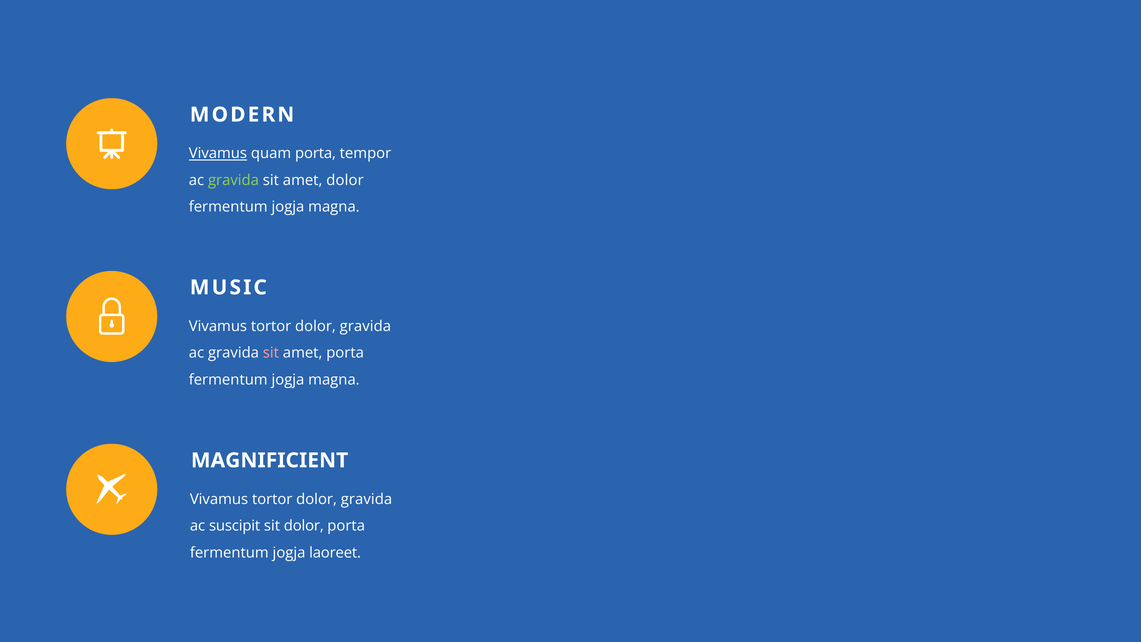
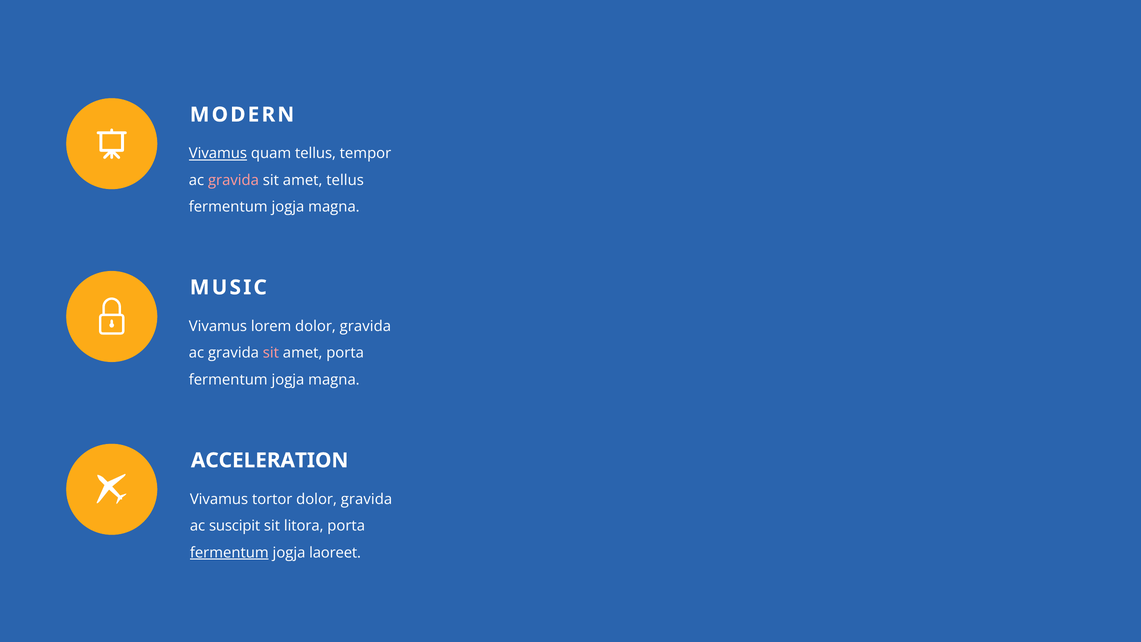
quam porta: porta -> tellus
gravida at (233, 180) colour: light green -> pink
amet dolor: dolor -> tellus
tortor at (271, 326): tortor -> lorem
MAGNIFICIENT: MAGNIFICIENT -> ACCELERATION
sit dolor: dolor -> litora
fermentum at (229, 553) underline: none -> present
